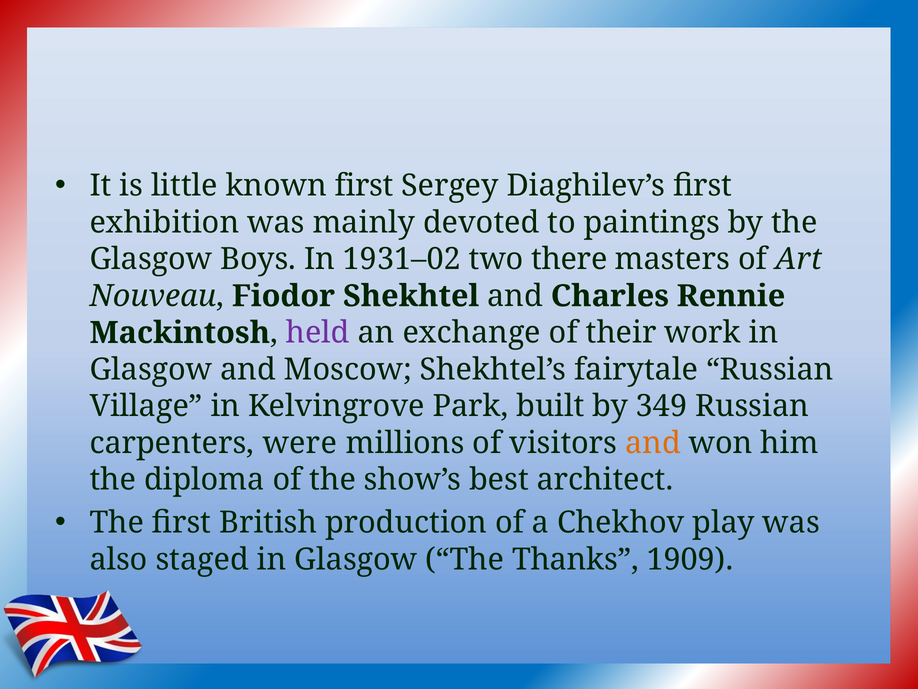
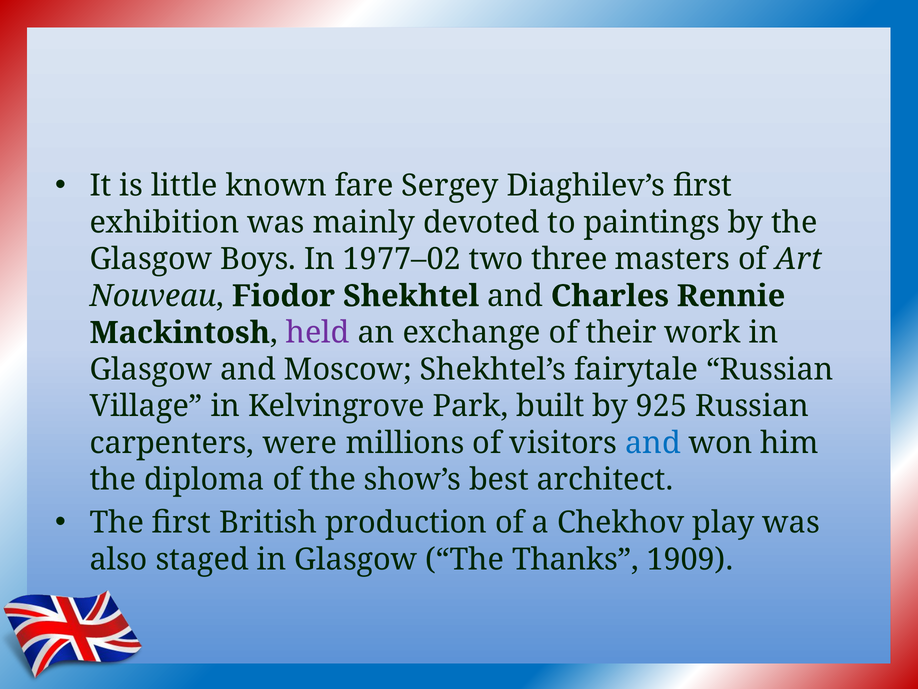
known first: first -> fare
1931–02: 1931–02 -> 1977–02
there: there -> three
349: 349 -> 925
and at (653, 443) colour: orange -> blue
